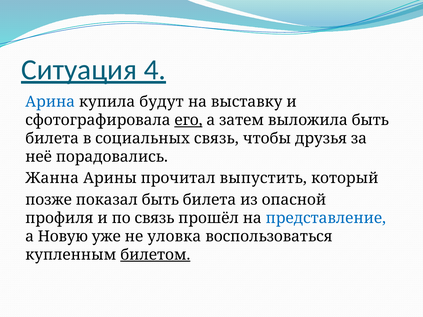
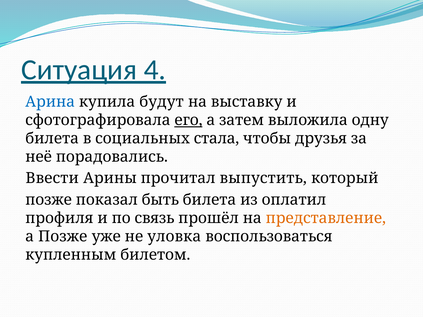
выложила быть: быть -> одну
социальных связь: связь -> стала
Жанна: Жанна -> Ввести
опасной: опасной -> оплатил
представление colour: blue -> orange
а Новую: Новую -> Позже
билетом underline: present -> none
